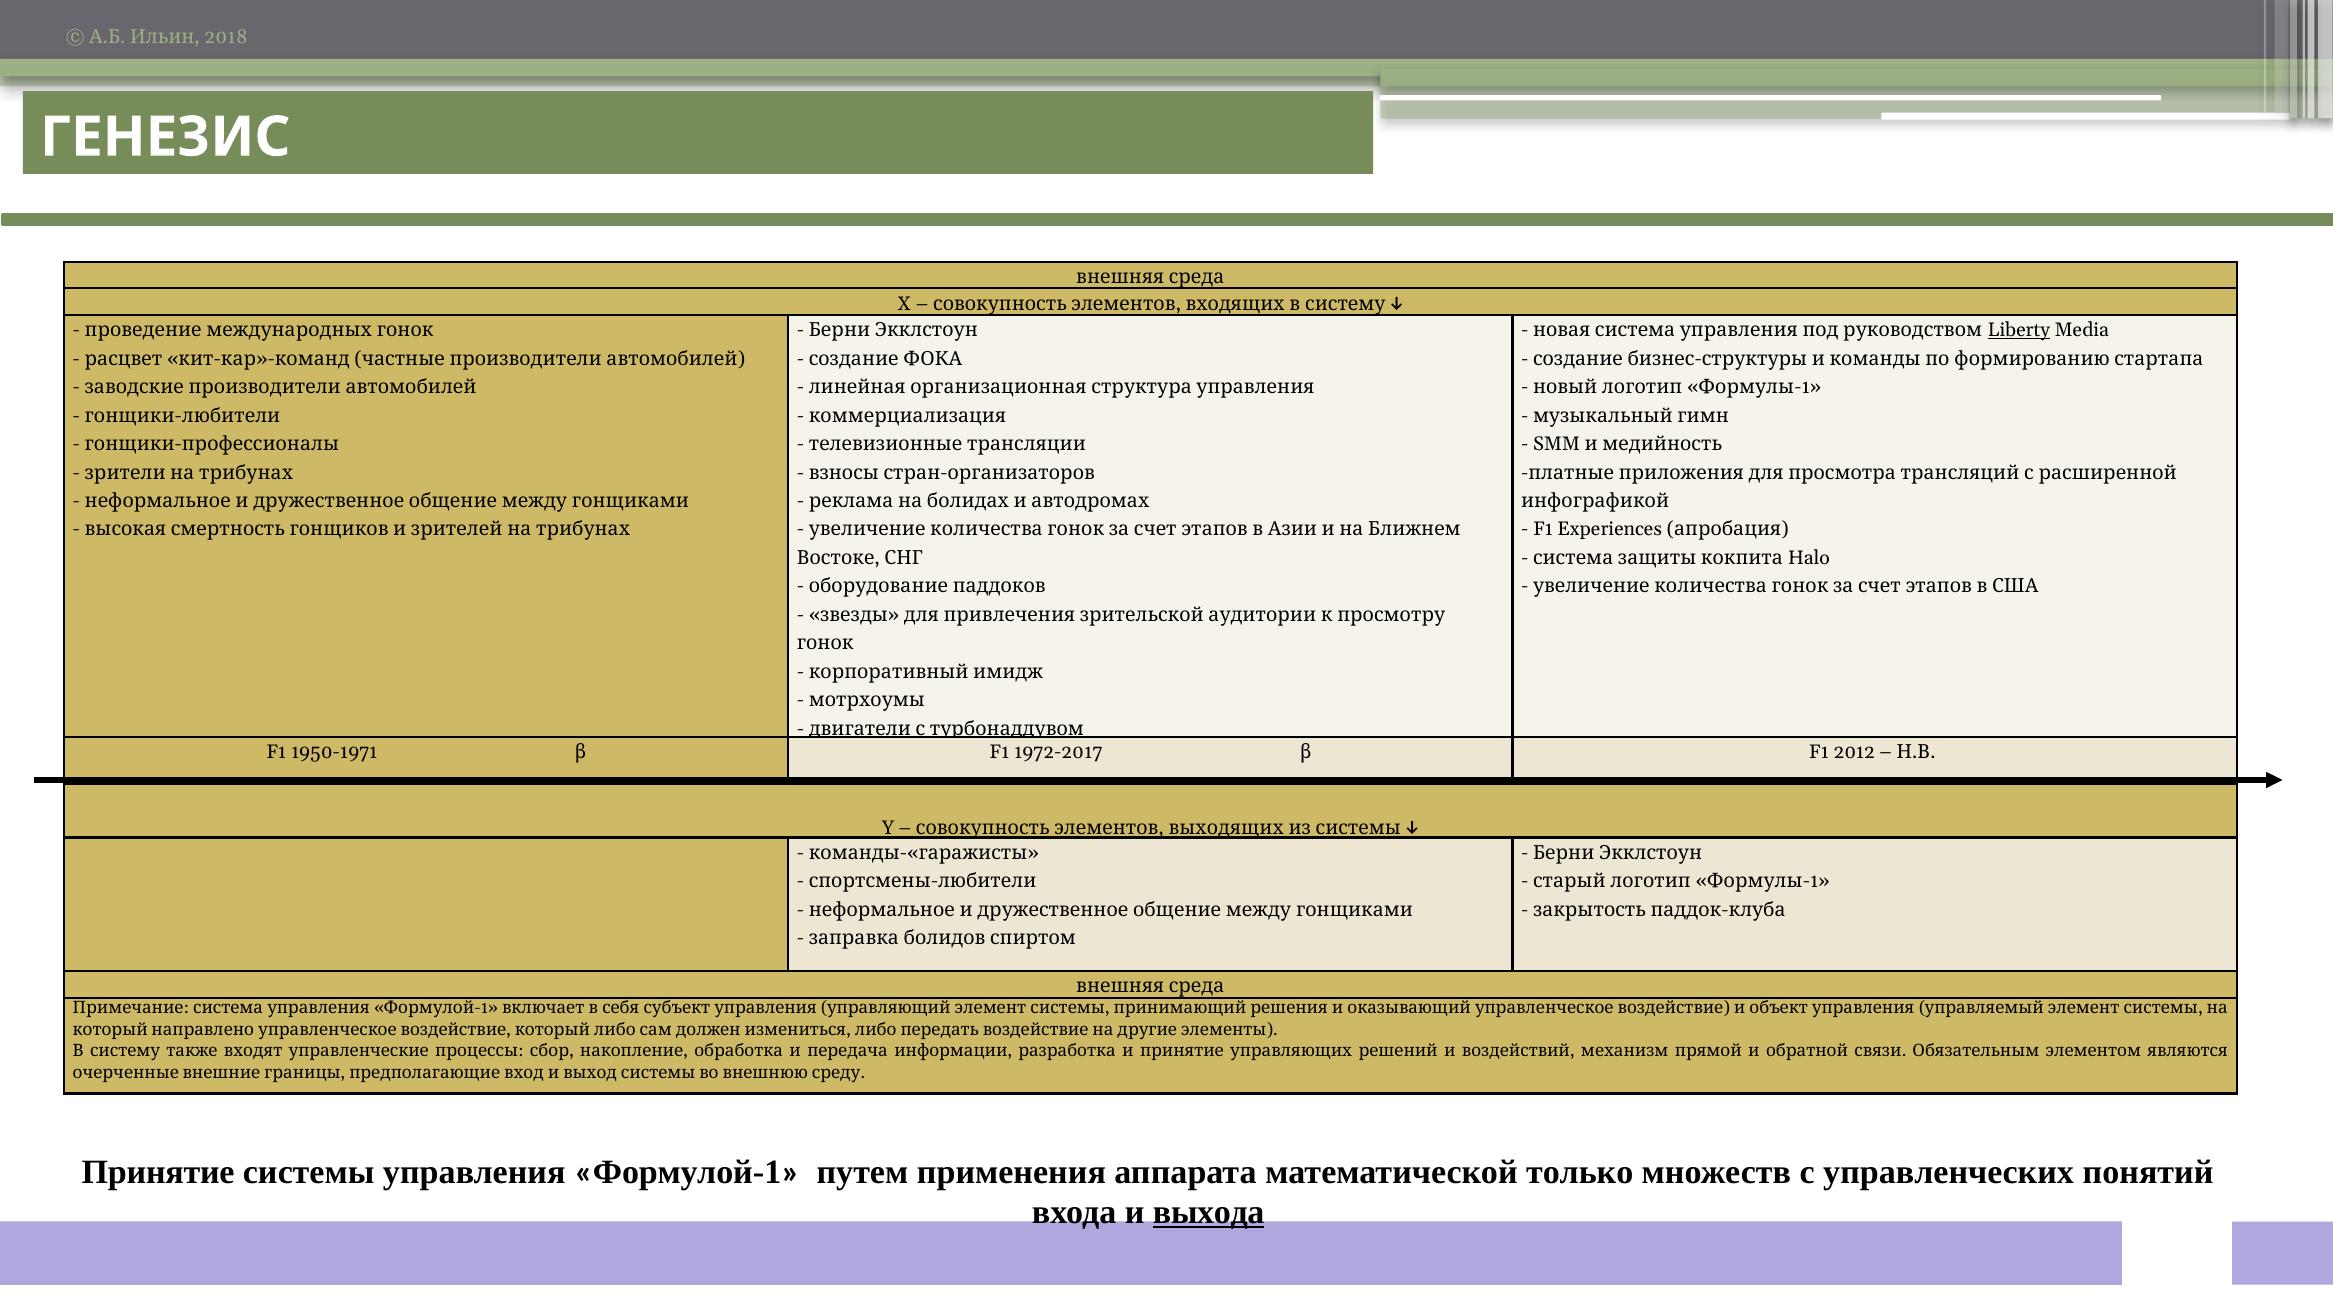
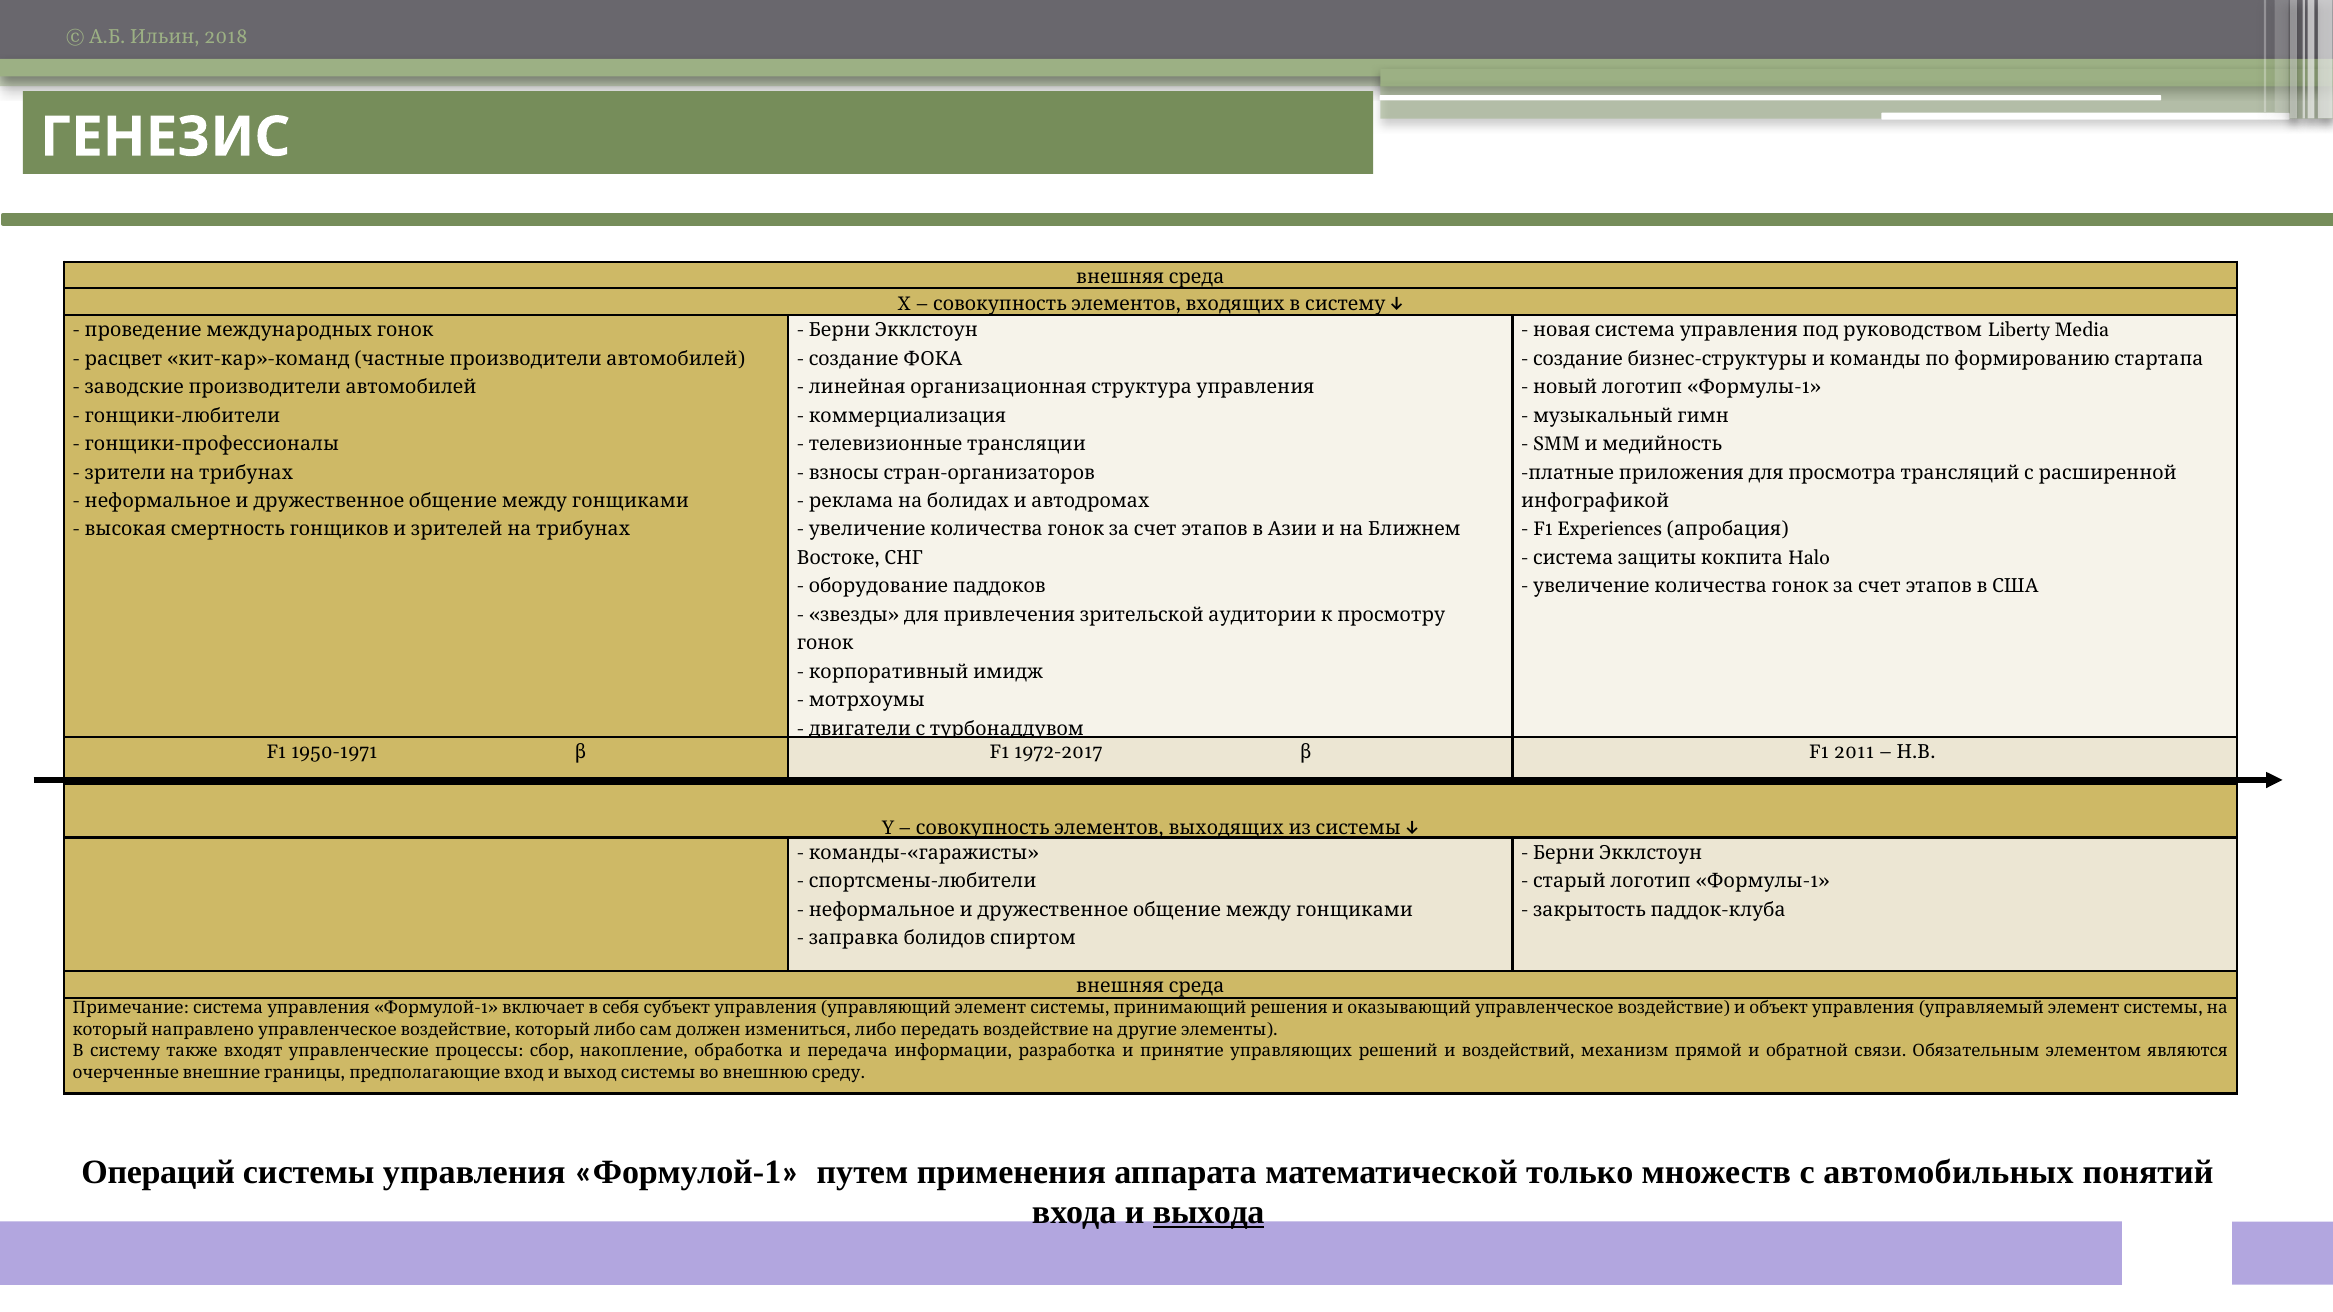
Liberty underline: present -> none
2012: 2012 -> 2011
Принятие at (158, 1172): Принятие -> Операций
управленческих: управленческих -> автомобильных
